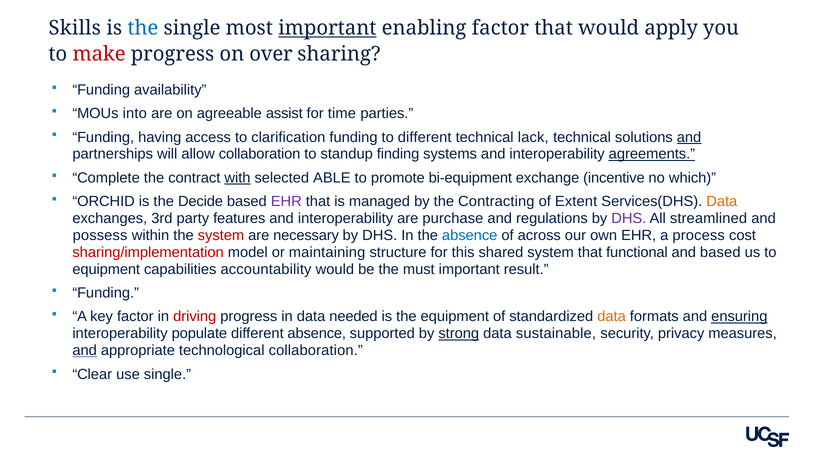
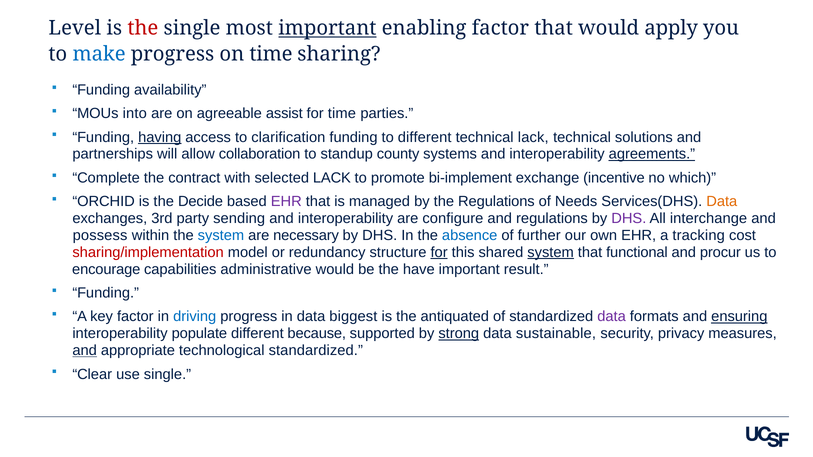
Skills: Skills -> Level
the at (143, 28) colour: blue -> red
make colour: red -> blue
on over: over -> time
having underline: none -> present
and at (689, 137) underline: present -> none
finding: finding -> county
with underline: present -> none
selected ABLE: ABLE -> LACK
bi-equipment: bi-equipment -> bi-implement
the Contracting: Contracting -> Regulations
Extent: Extent -> Needs
features: features -> sending
purchase: purchase -> configure
streamlined: streamlined -> interchange
system at (221, 236) colour: red -> blue
across: across -> further
process: process -> tracking
maintaining: maintaining -> redundancy
for at (439, 252) underline: none -> present
system at (551, 252) underline: none -> present
and based: based -> procur
equipment at (106, 269): equipment -> encourage
accountability: accountability -> administrative
must: must -> have
driving colour: red -> blue
needed: needed -> biggest
the equipment: equipment -> antiquated
data at (612, 317) colour: orange -> purple
different absence: absence -> because
technological collaboration: collaboration -> standardized
